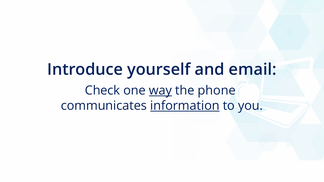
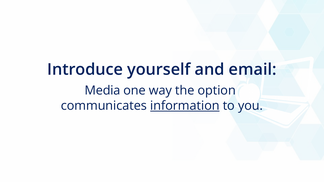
Check: Check -> Media
way underline: present -> none
phone: phone -> option
